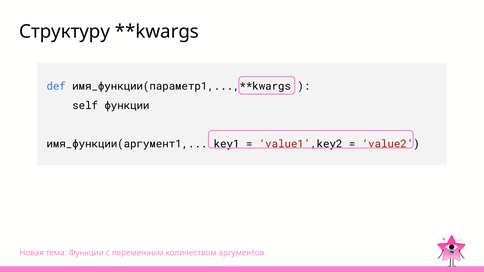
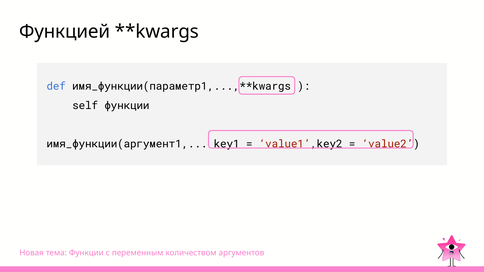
Структуру: Структуру -> Функцией
